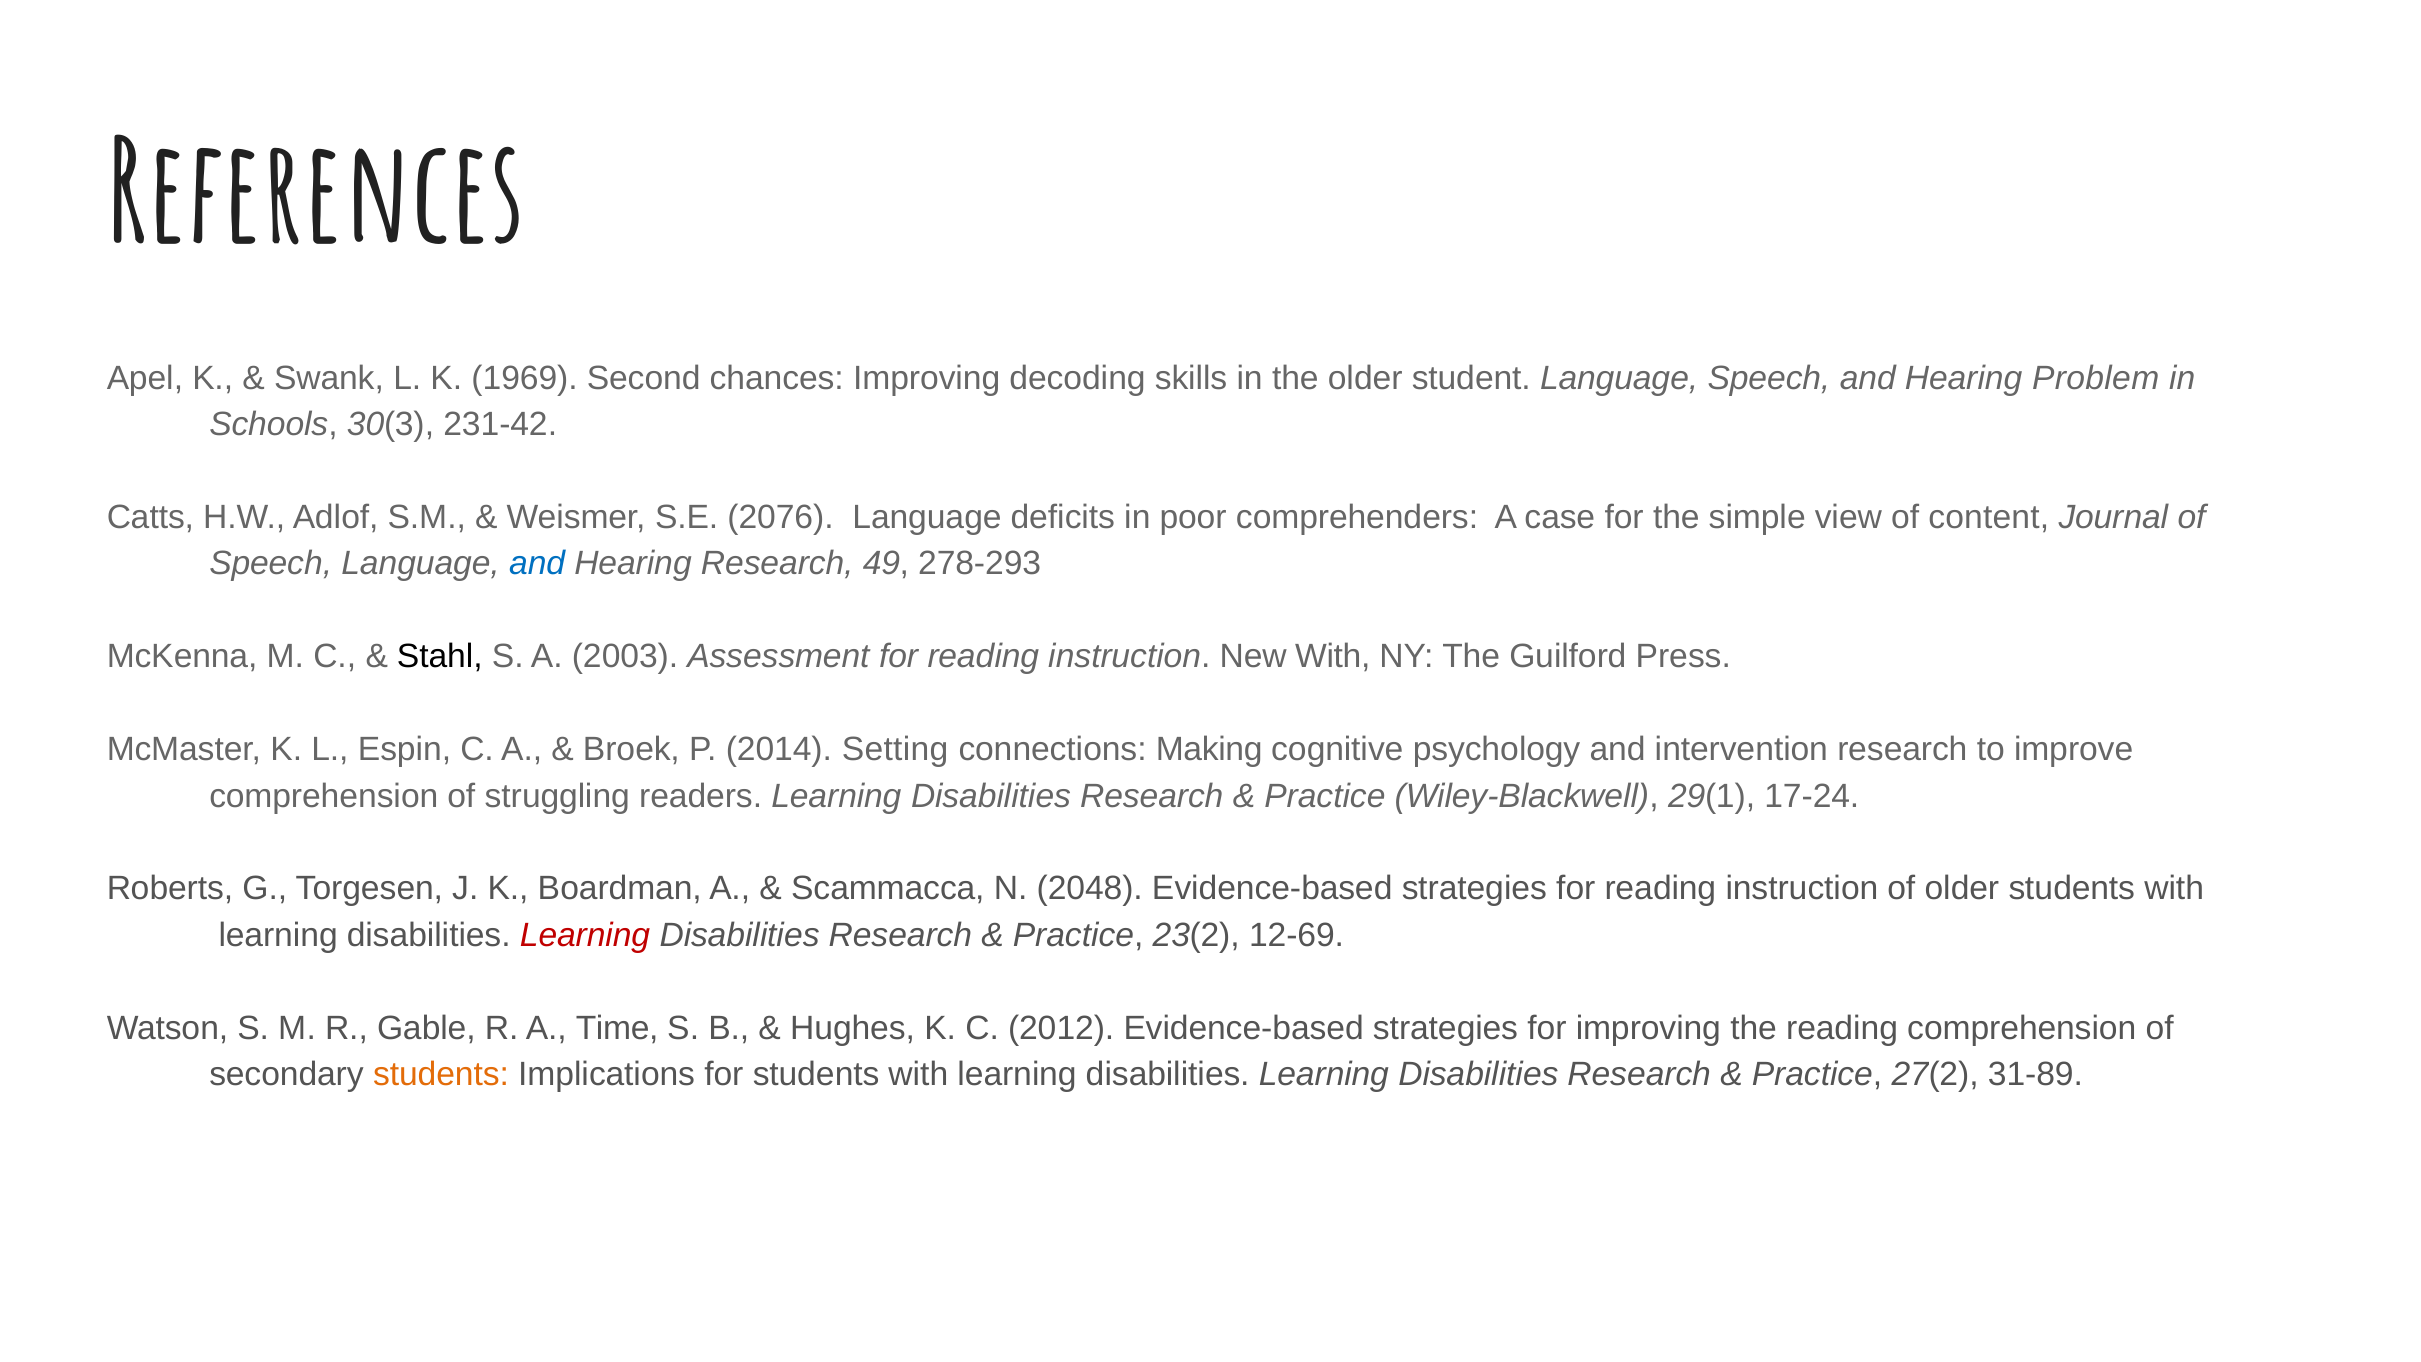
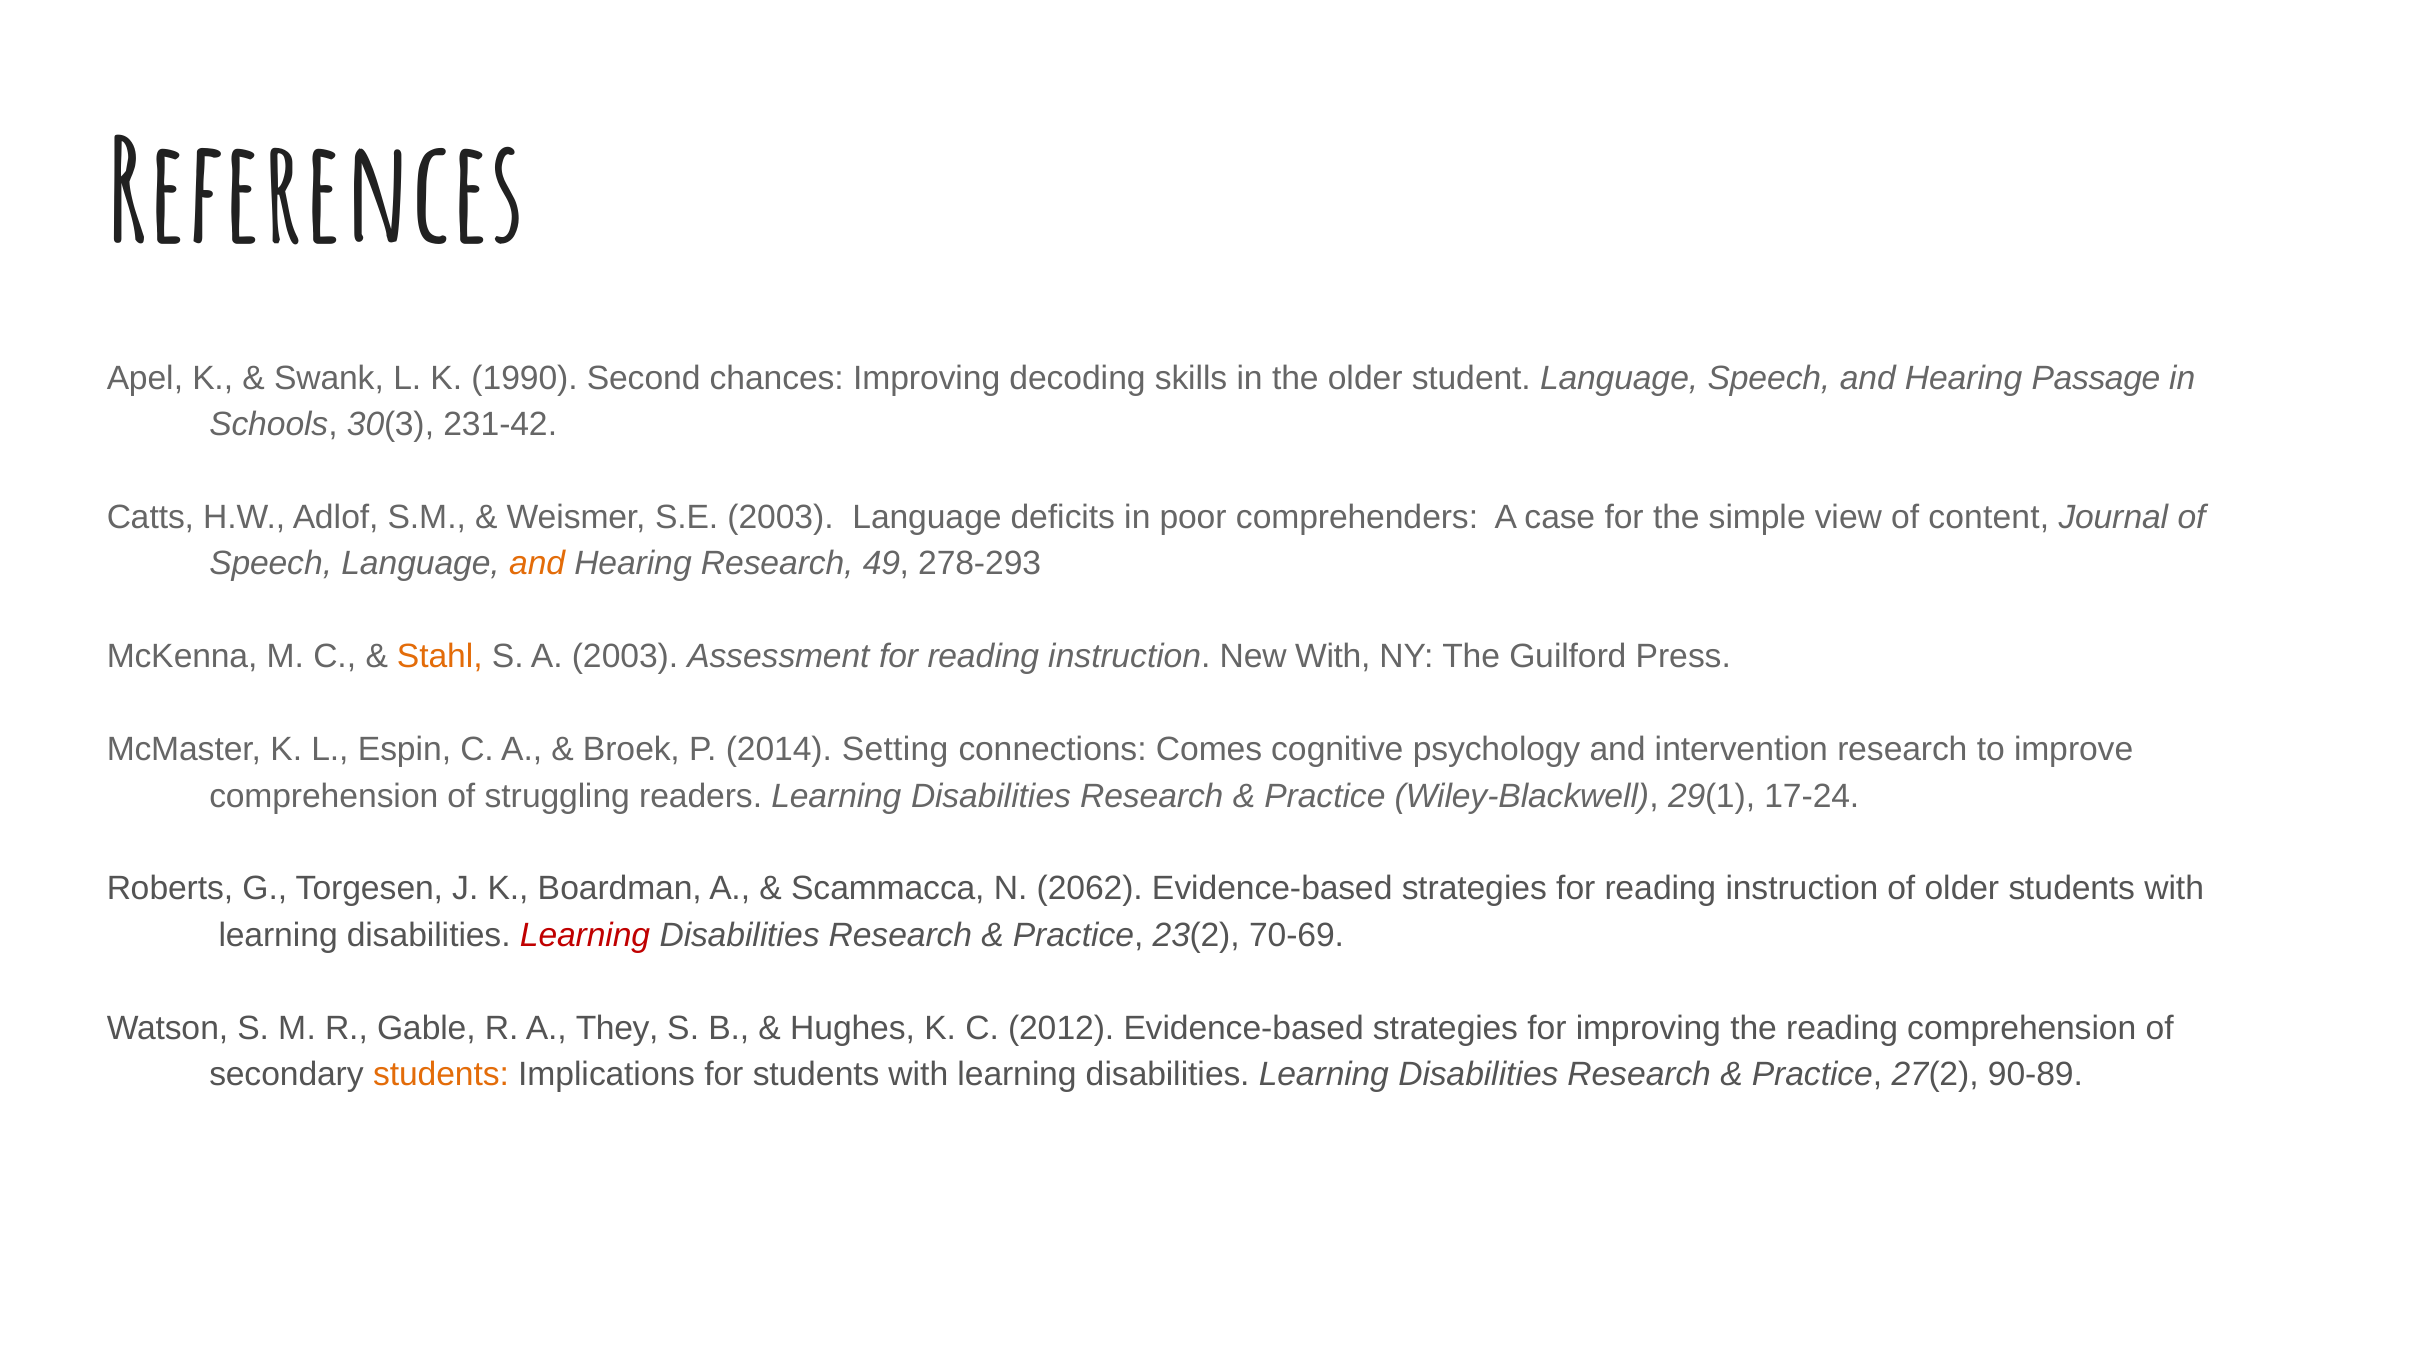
1969: 1969 -> 1990
Problem: Problem -> Passage
S.E 2076: 2076 -> 2003
and at (537, 564) colour: blue -> orange
Stahl colour: black -> orange
Making: Making -> Comes
2048: 2048 -> 2062
12-69: 12-69 -> 70-69
Time: Time -> They
31-89: 31-89 -> 90-89
